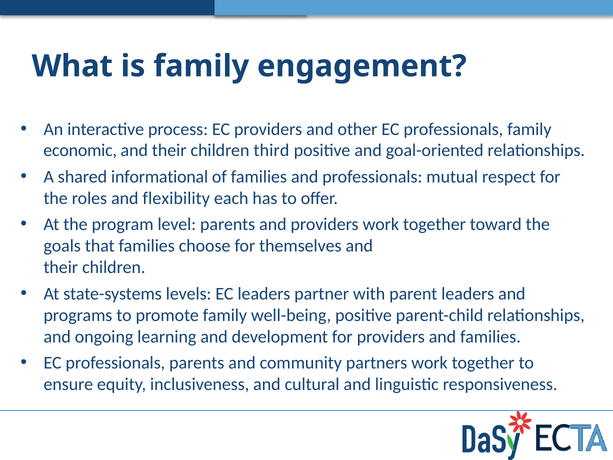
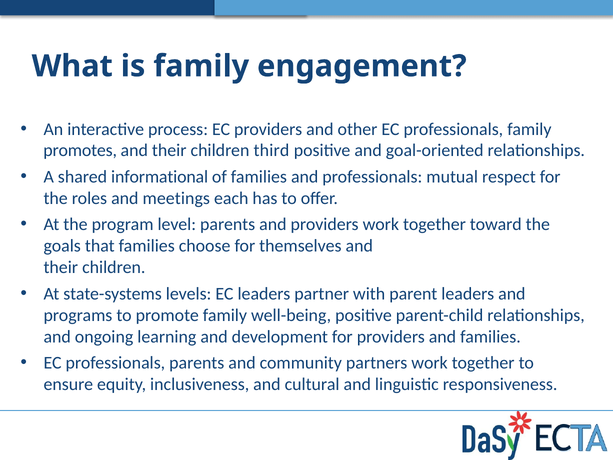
economic: economic -> promotes
flexibility: flexibility -> meetings
